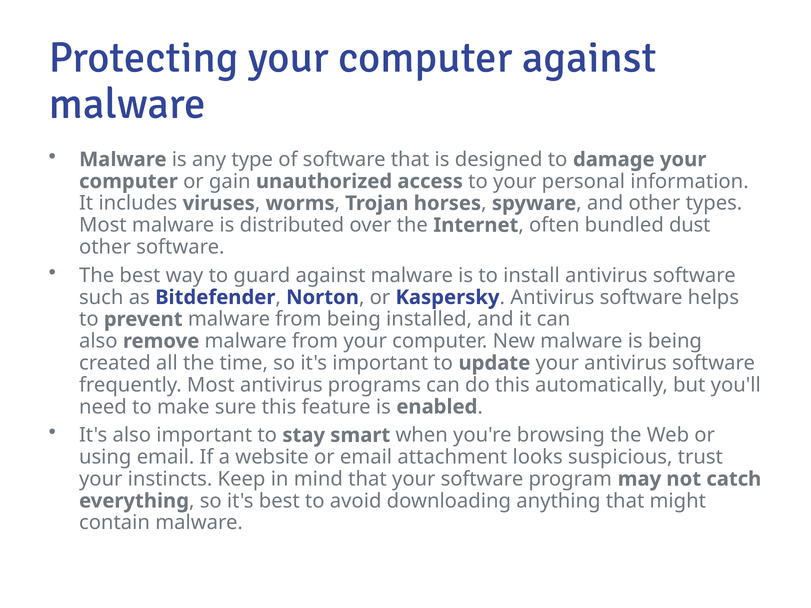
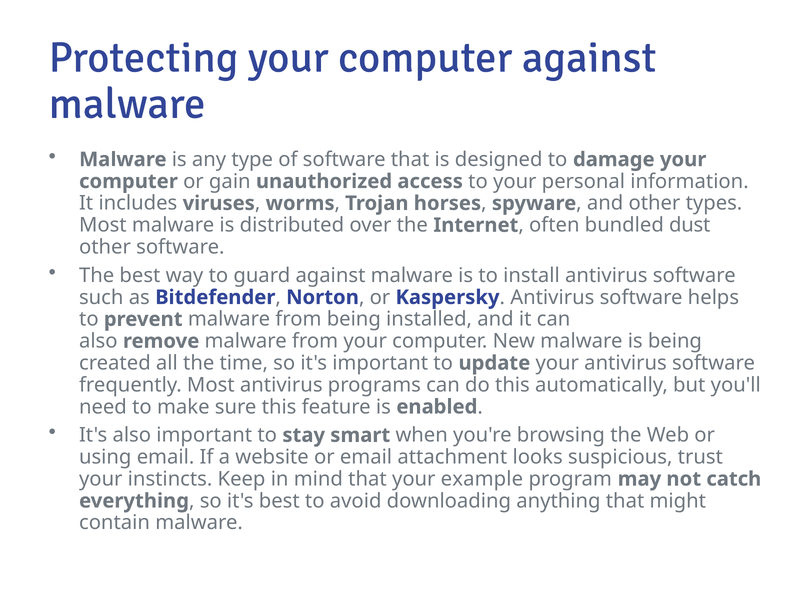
your software: software -> example
